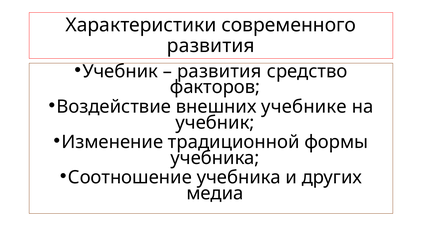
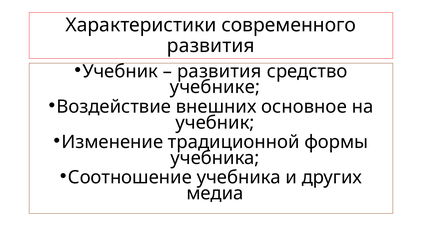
факторов: факторов -> учебнике
учебнике: учебнике -> основное
